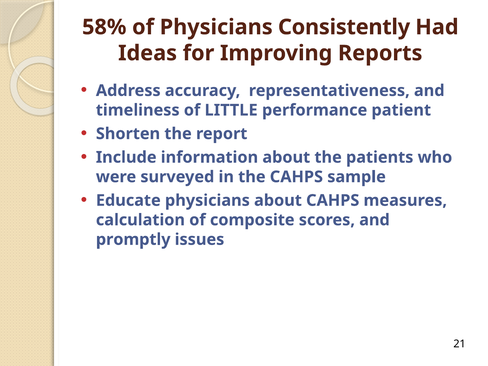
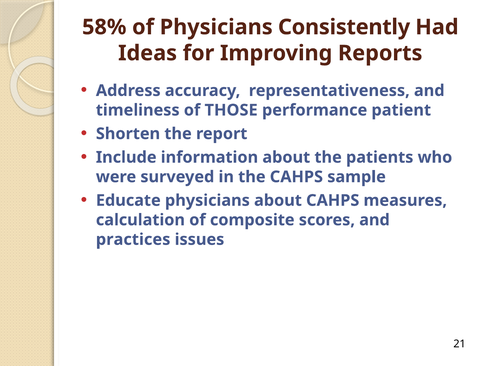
LITTLE: LITTLE -> THOSE
promptly: promptly -> practices
